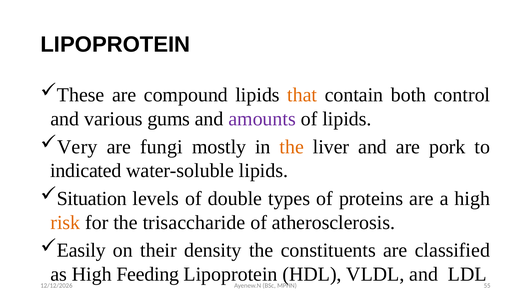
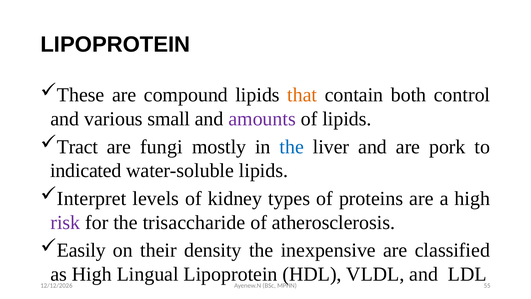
gums: gums -> small
Very: Very -> Tract
the at (292, 147) colour: orange -> blue
Situation: Situation -> Interpret
double: double -> kidney
risk colour: orange -> purple
constituents: constituents -> inexpensive
Feeding: Feeding -> Lingual
